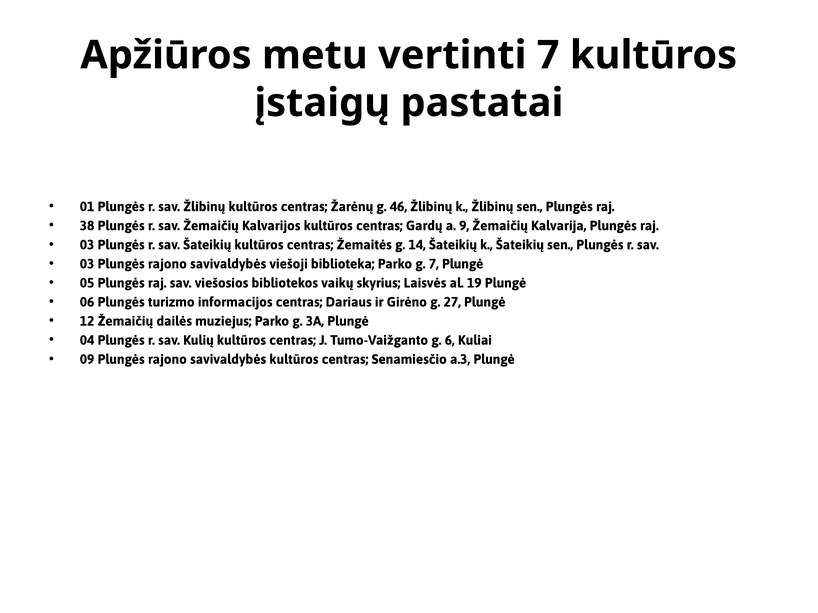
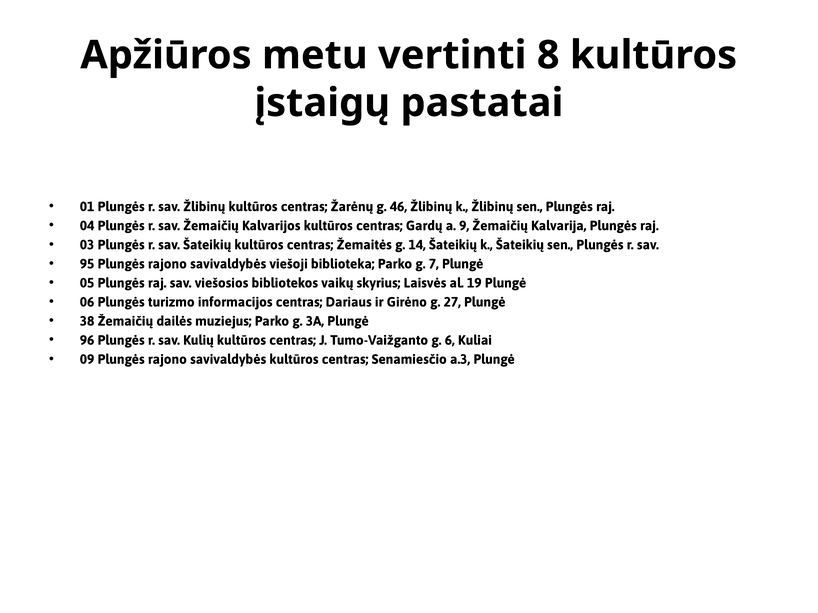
vertinti 7: 7 -> 8
38: 38 -> 04
03 at (87, 264): 03 -> 95
12: 12 -> 38
04: 04 -> 96
